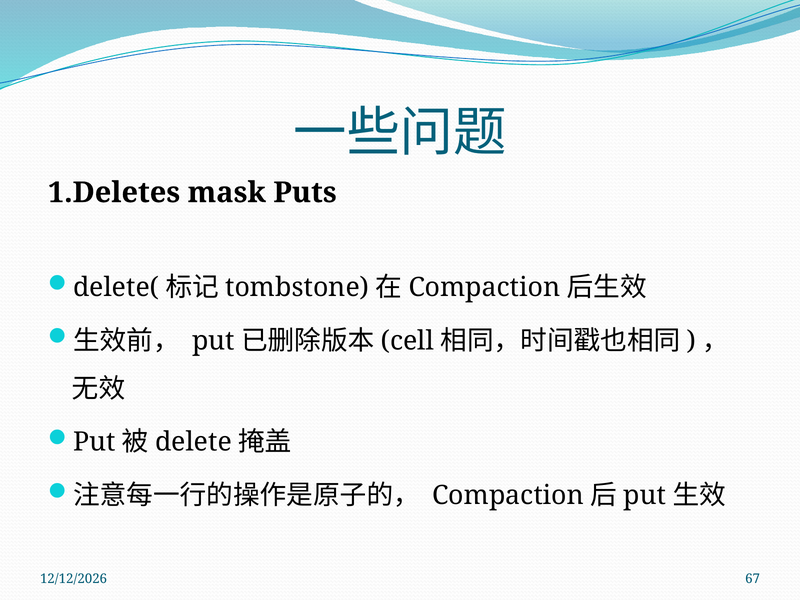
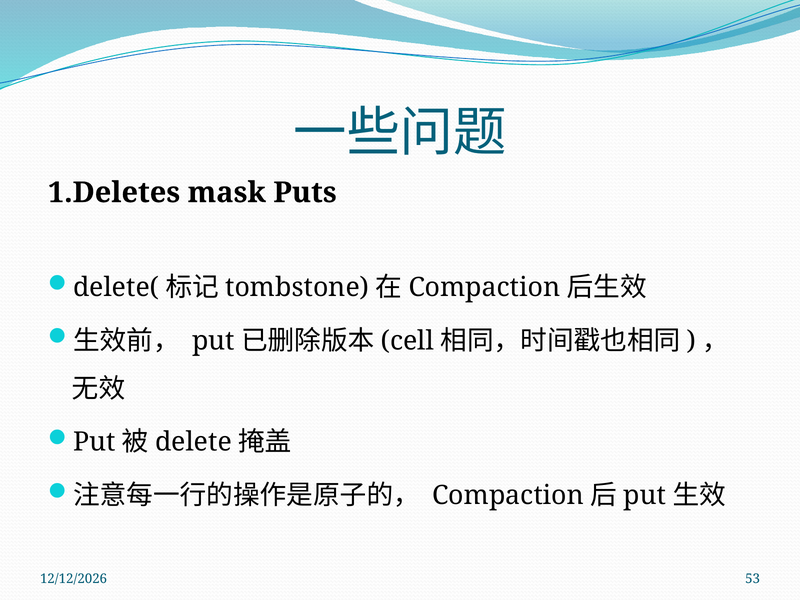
67: 67 -> 53
